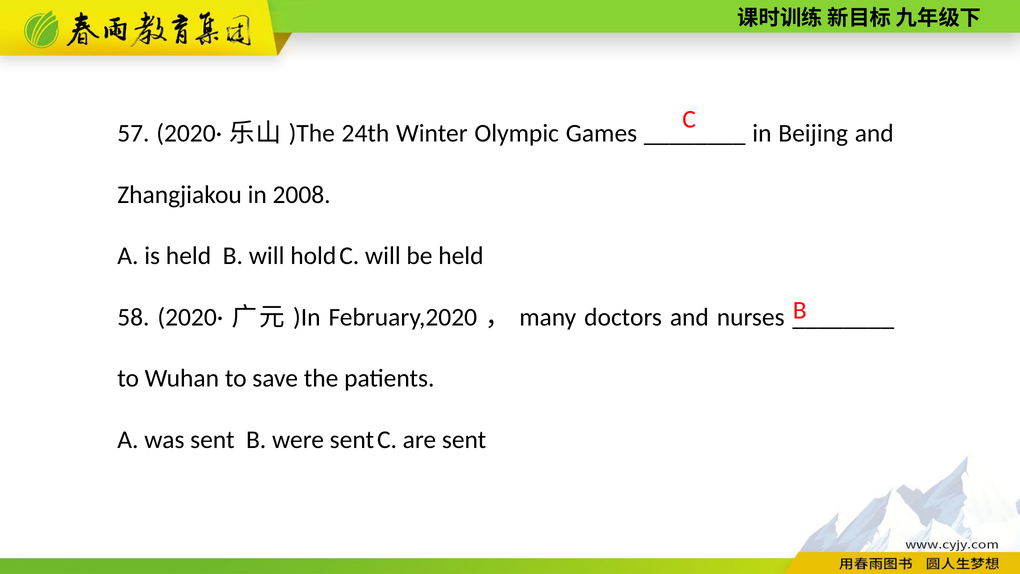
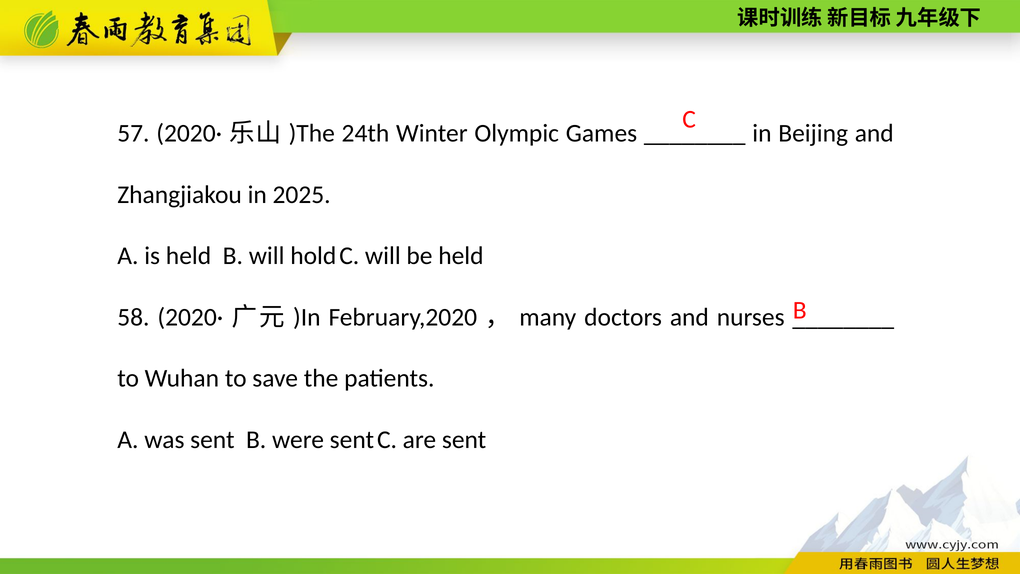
2008: 2008 -> 2025
